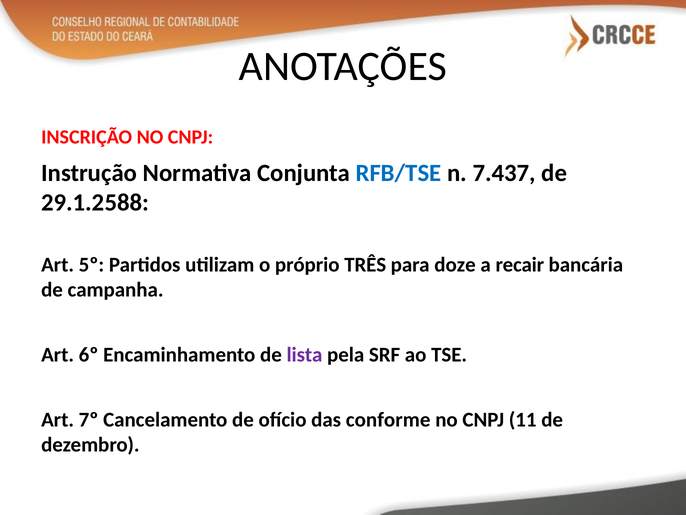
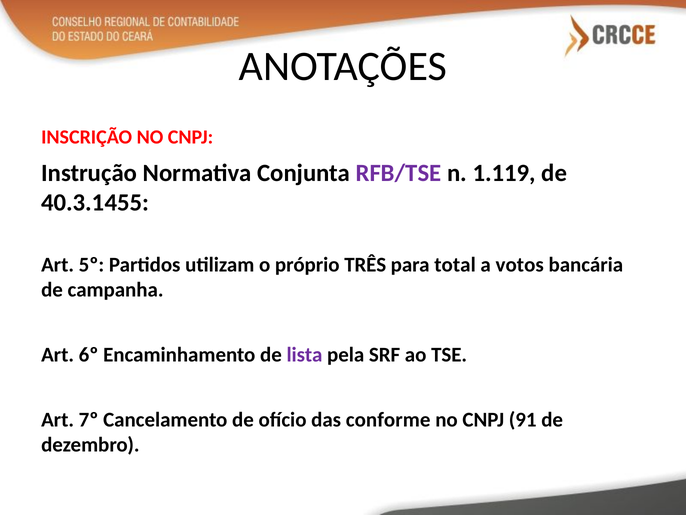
RFB/TSE colour: blue -> purple
7.437: 7.437 -> 1.119
29.1.2588: 29.1.2588 -> 40.3.1455
doze: doze -> total
recair: recair -> votos
11: 11 -> 91
